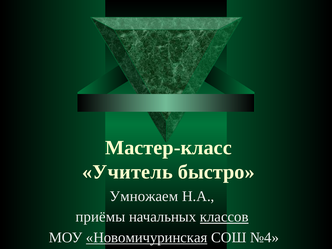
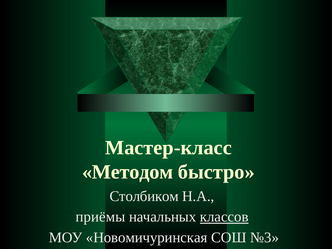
Учитель: Учитель -> Методом
Умножаем: Умножаем -> Столбиком
Новомичуринская underline: present -> none
№4: №4 -> №3
